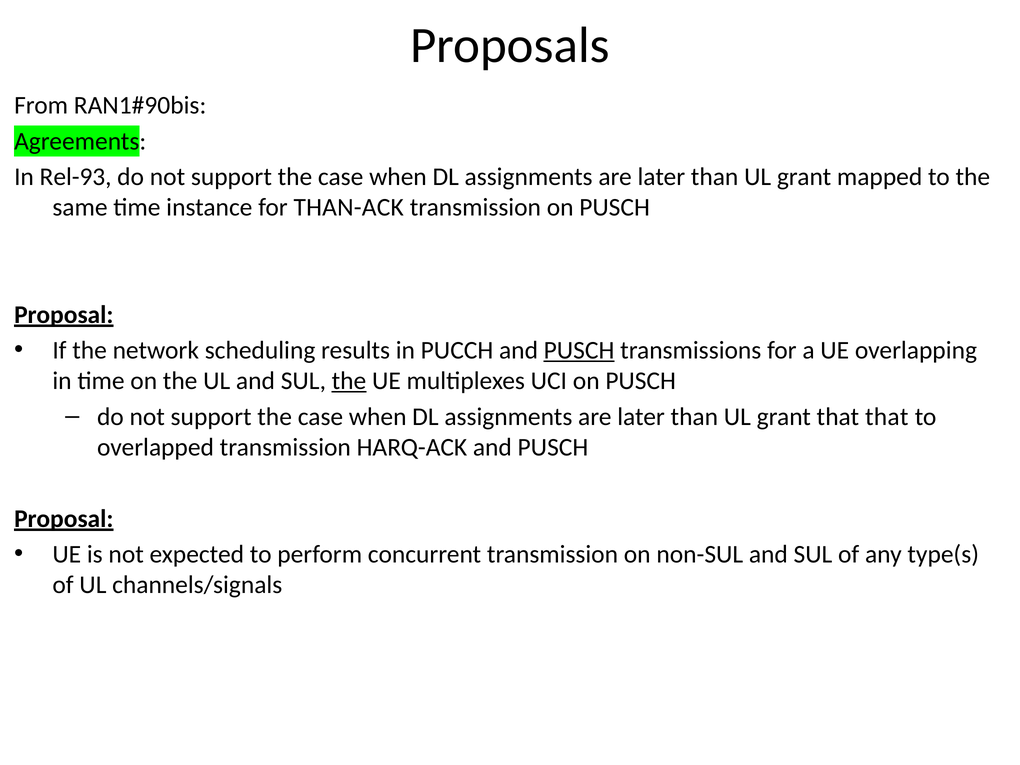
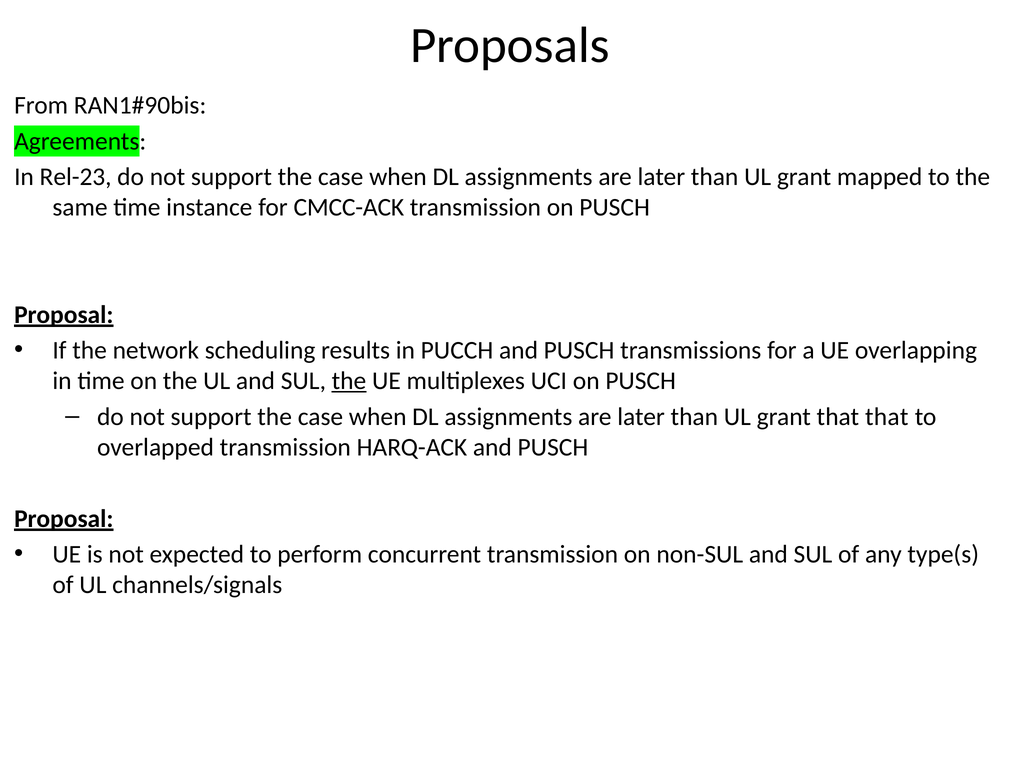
Rel-93: Rel-93 -> Rel-23
THAN-ACK: THAN-ACK -> CMCC-ACK
PUSCH at (579, 350) underline: present -> none
